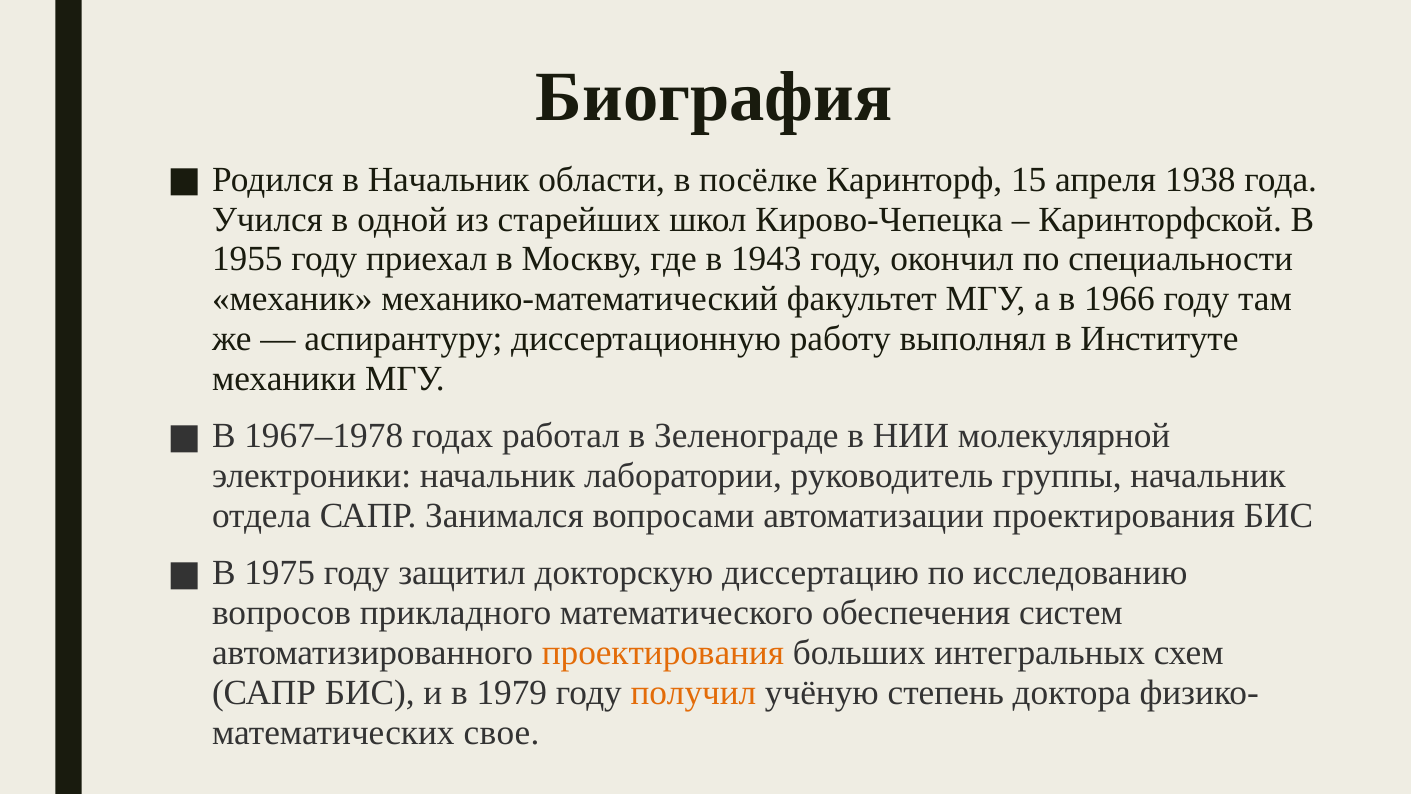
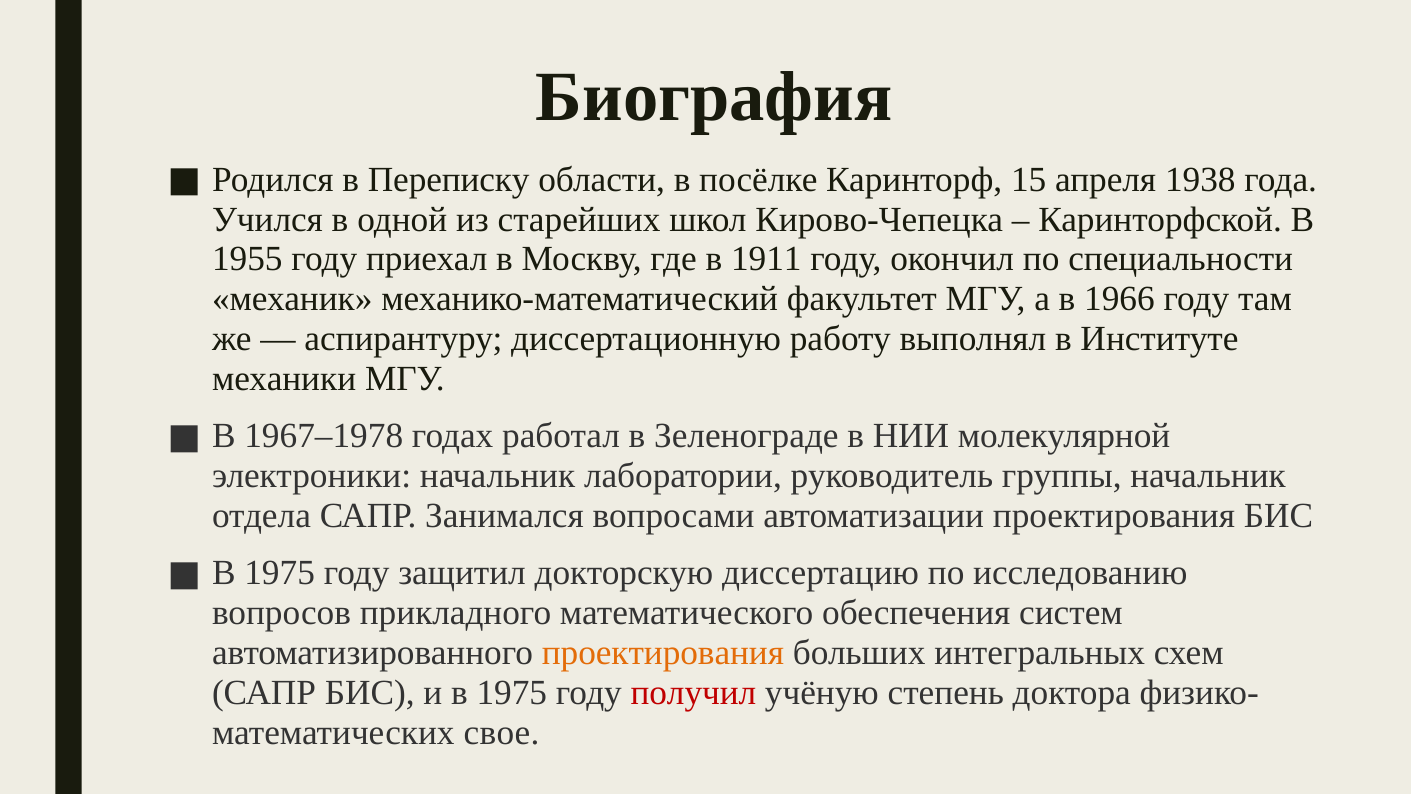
в Начальник: Начальник -> Переписку
1943: 1943 -> 1911
и в 1979: 1979 -> 1975
получил colour: orange -> red
